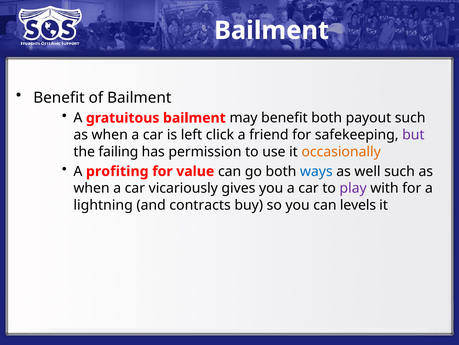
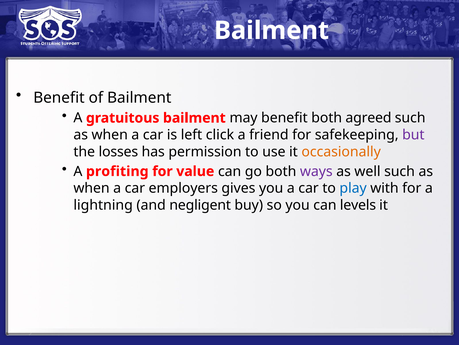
payout: payout -> agreed
failing: failing -> losses
ways colour: blue -> purple
vicariously: vicariously -> employers
play colour: purple -> blue
contracts: contracts -> negligent
